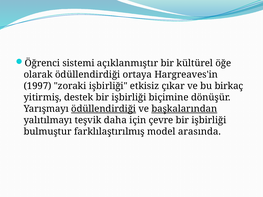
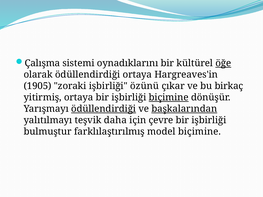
Öğrenci: Öğrenci -> Çalışma
açıklanmıştır: açıklanmıştır -> oynadıklarını
öğe underline: none -> present
1997: 1997 -> 1905
etkisiz: etkisiz -> özünü
yitirmiş destek: destek -> ortaya
biçimine at (169, 97) underline: none -> present
model arasında: arasında -> biçimine
